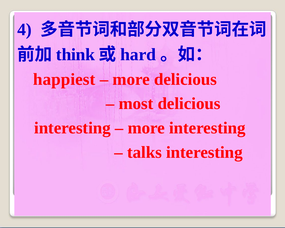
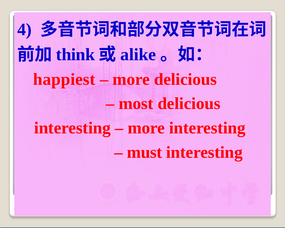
hard: hard -> alike
talks: talks -> must
